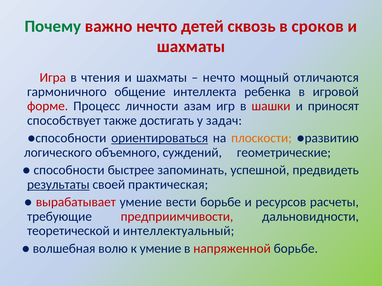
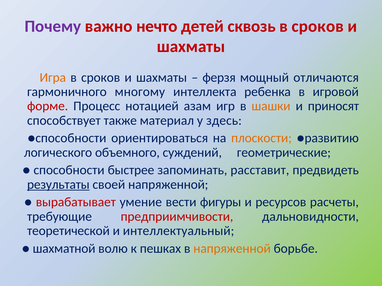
Почему colour: green -> purple
Игра colour: red -> orange
чтения at (101, 78): чтения -> сроков
нечто at (219, 78): нечто -> ферзя
общение: общение -> многому
личности: личности -> нотацией
шашки colour: red -> orange
достигать: достигать -> материал
задач: задач -> здесь
ориентироваться underline: present -> none
успешной: успешной -> расставит
своей практическая: практическая -> напряженной
вести борьбе: борьбе -> фигуры
волшебная: волшебная -> шахматной
к умение: умение -> пешках
напряженной at (232, 249) colour: red -> orange
